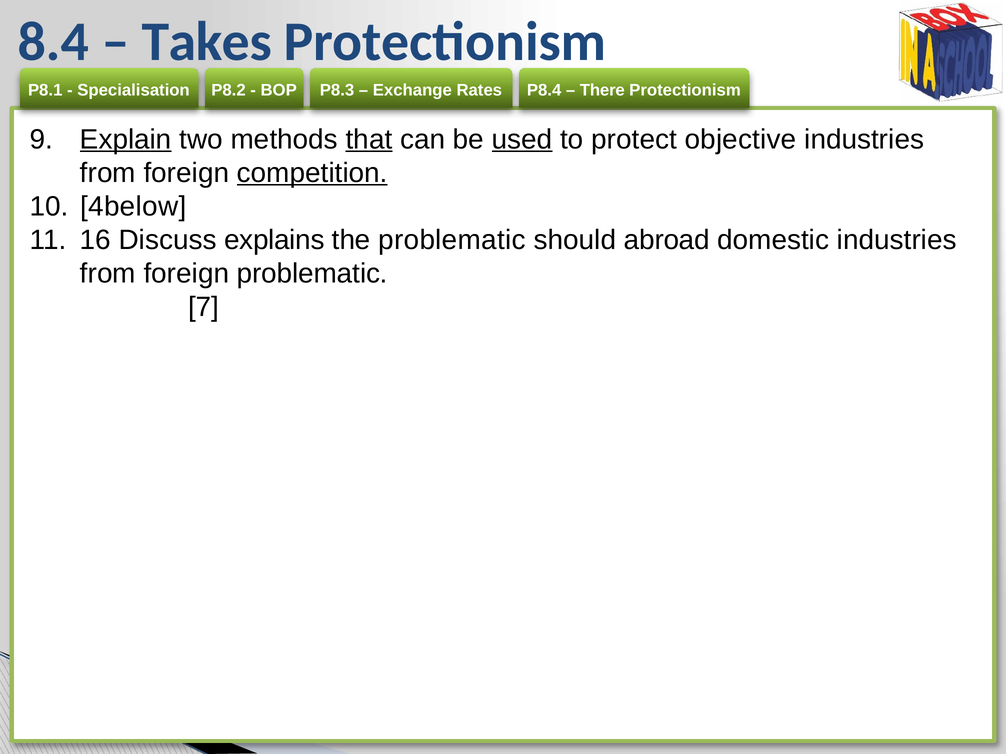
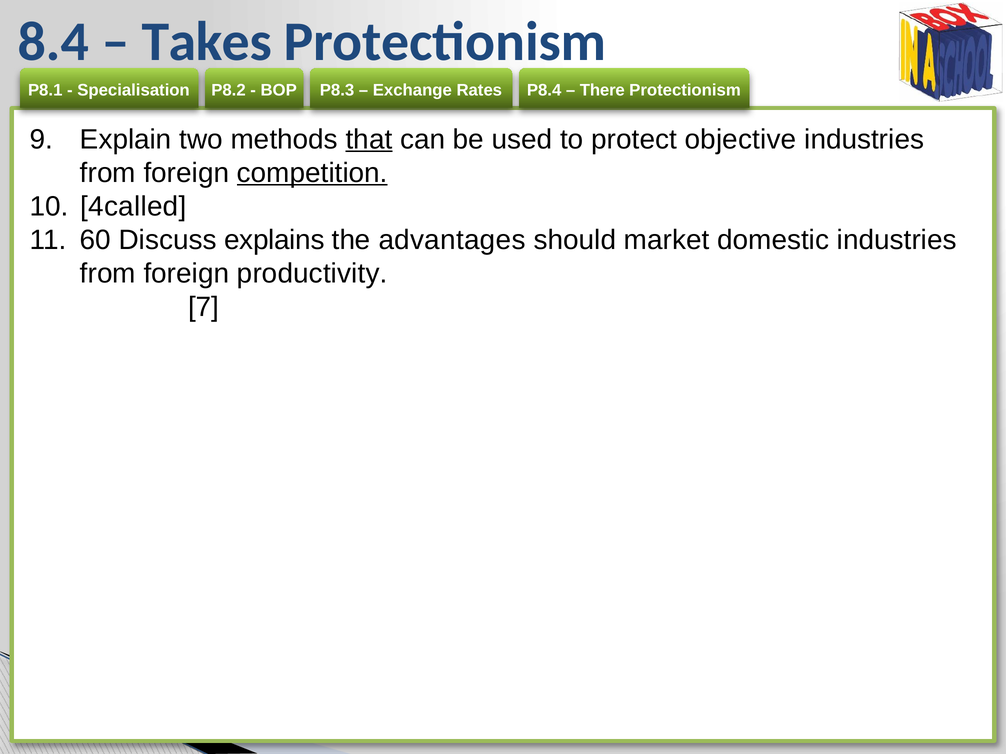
Explain underline: present -> none
used underline: present -> none
4below: 4below -> 4called
16: 16 -> 60
the problematic: problematic -> advantages
abroad: abroad -> market
foreign problematic: problematic -> productivity
